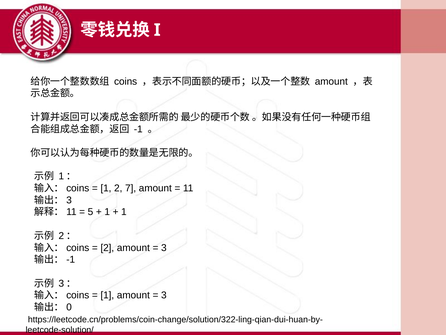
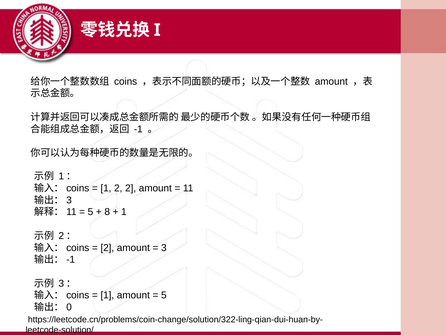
2 7: 7 -> 2
1 at (107, 212): 1 -> 8
3 at (164, 295): 3 -> 5
